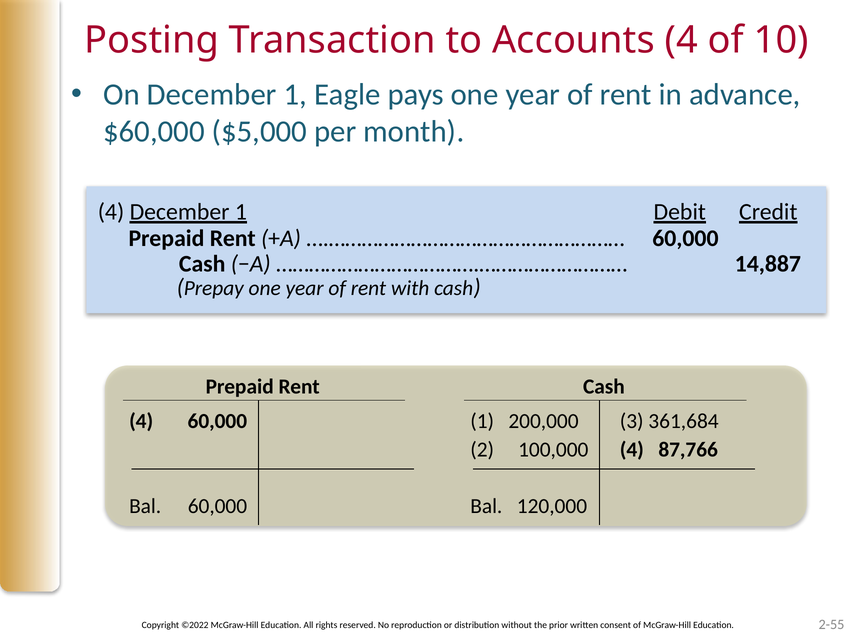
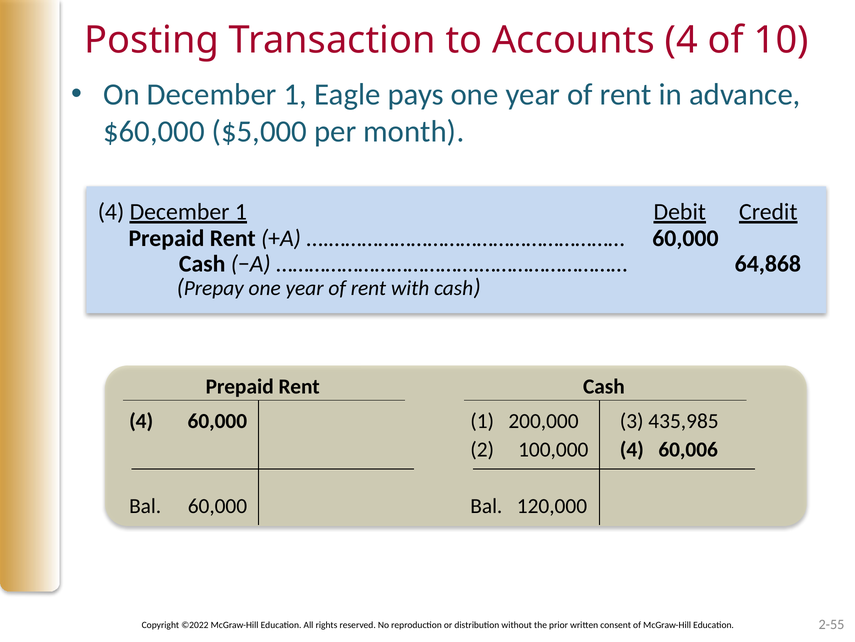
14,887: 14,887 -> 64,868
361,684: 361,684 -> 435,985
87,766: 87,766 -> 60,006
